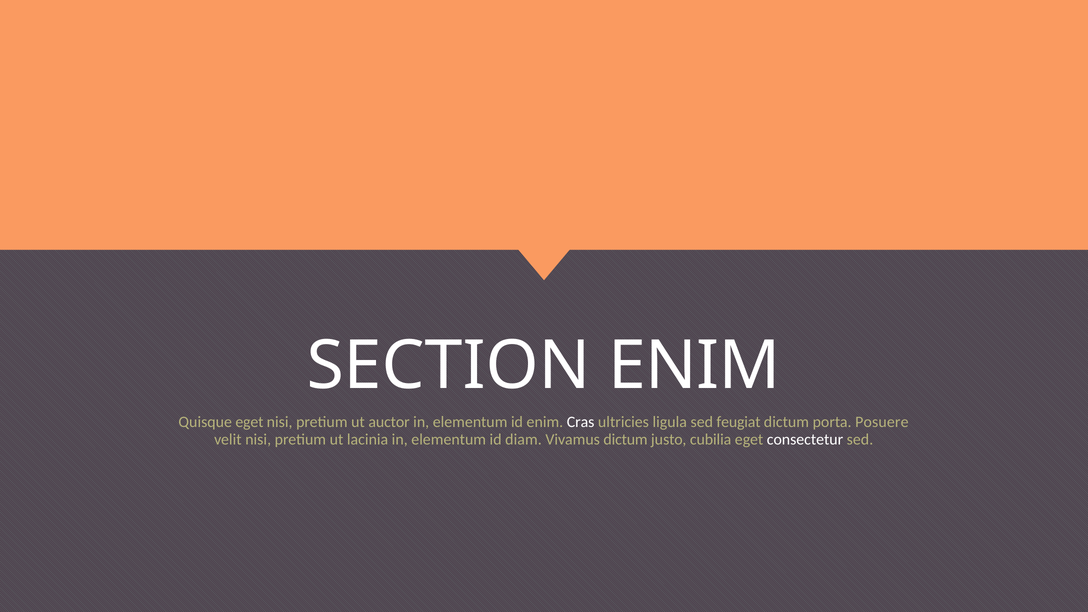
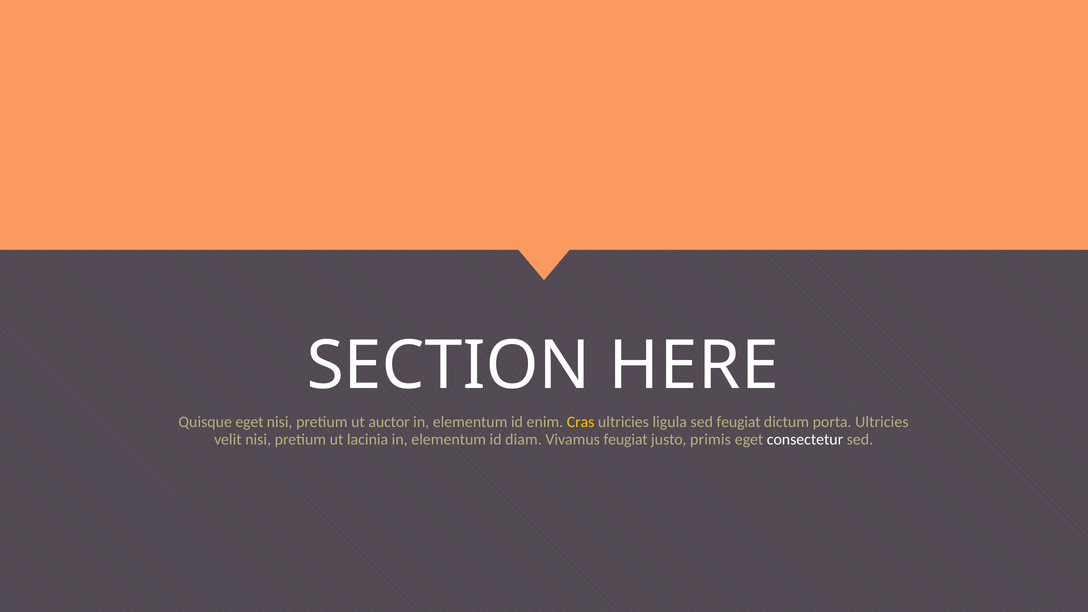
SECTION ENIM: ENIM -> HERE
Cras colour: white -> yellow
porta Posuere: Posuere -> Ultricies
Vivamus dictum: dictum -> feugiat
cubilia: cubilia -> primis
